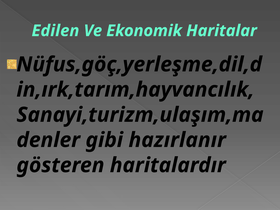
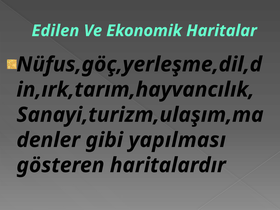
hazırlanır: hazırlanır -> yapılması
